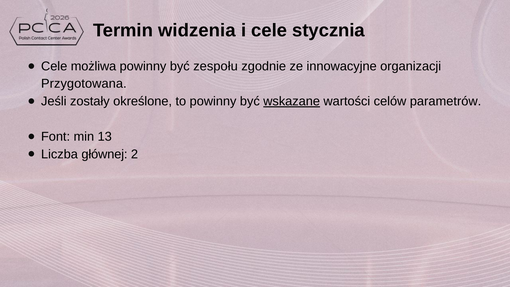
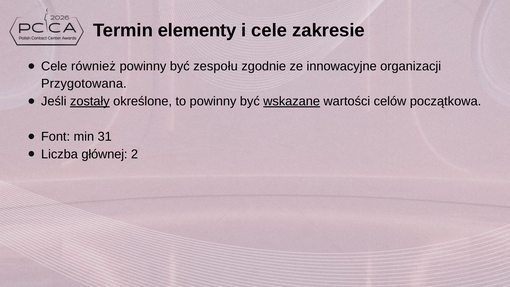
widzenia: widzenia -> elementy
stycznia: stycznia -> zakresie
możliwa: możliwa -> również
zostały underline: none -> present
parametrów: parametrów -> początkowa
13: 13 -> 31
